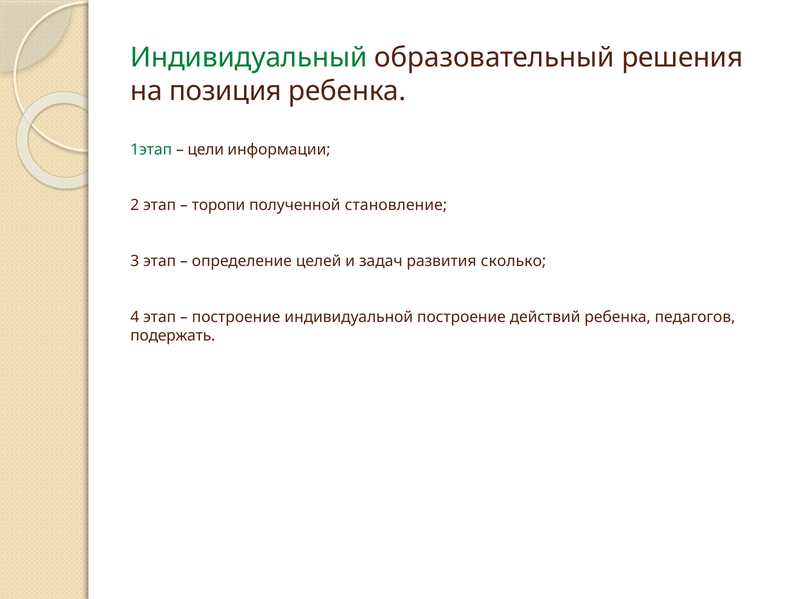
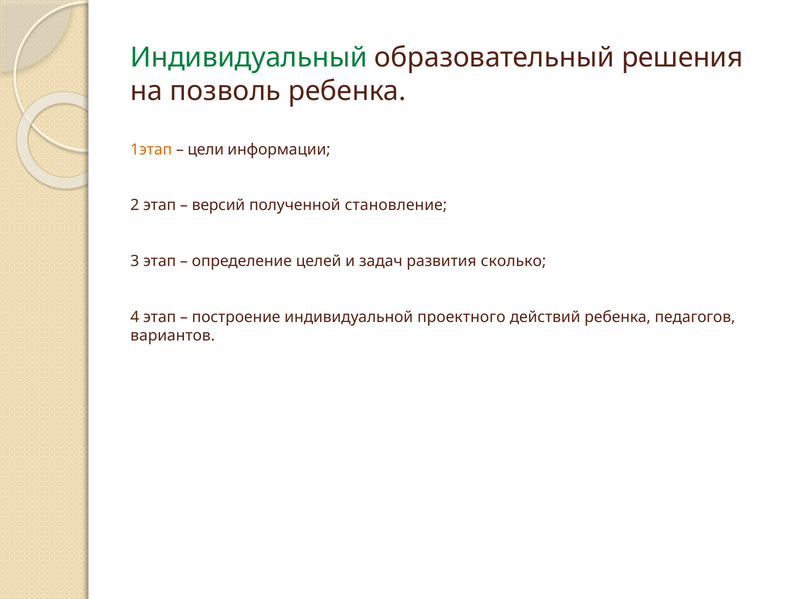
позиция: позиция -> позволь
1этап colour: green -> orange
торопи: торопи -> версий
индивидуальной построение: построение -> проектного
подержать: подержать -> вариантов
